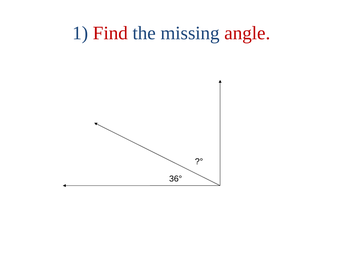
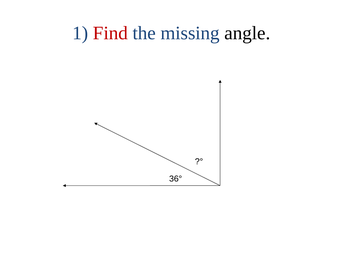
angle colour: red -> black
